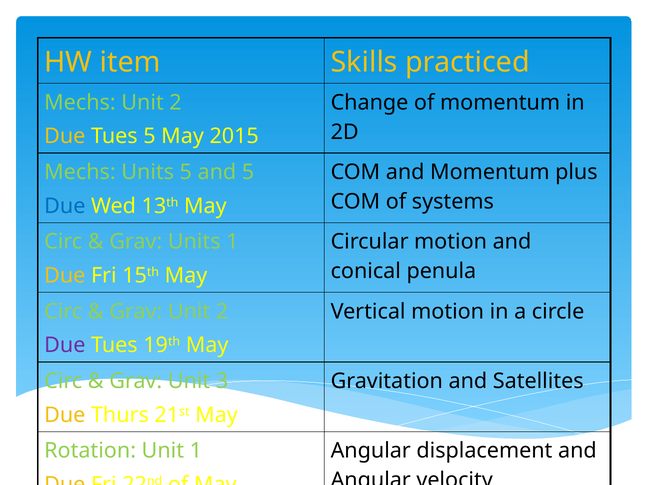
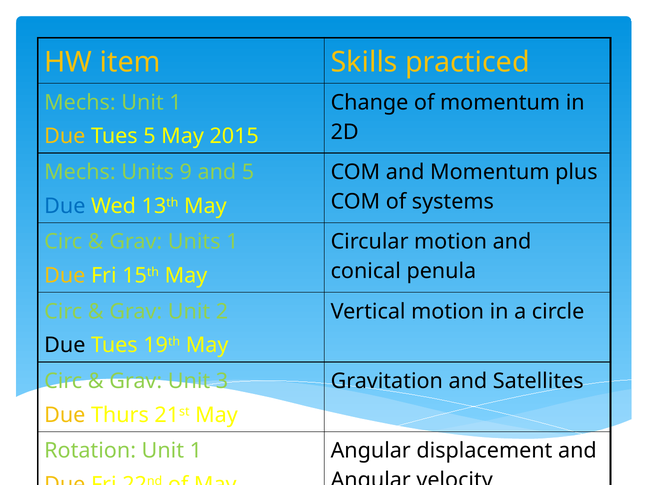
Mechs Unit 2: 2 -> 1
Units 5: 5 -> 9
Due at (65, 345) colour: purple -> black
